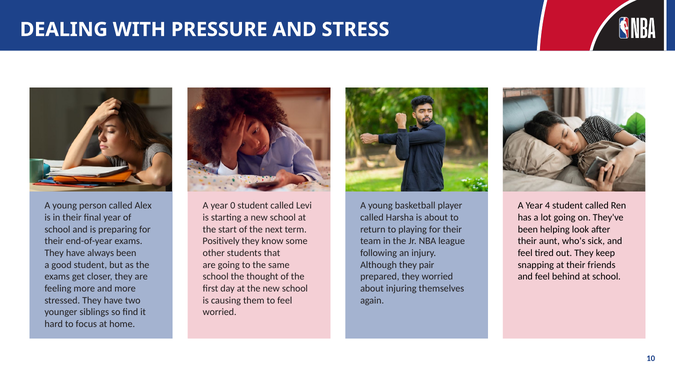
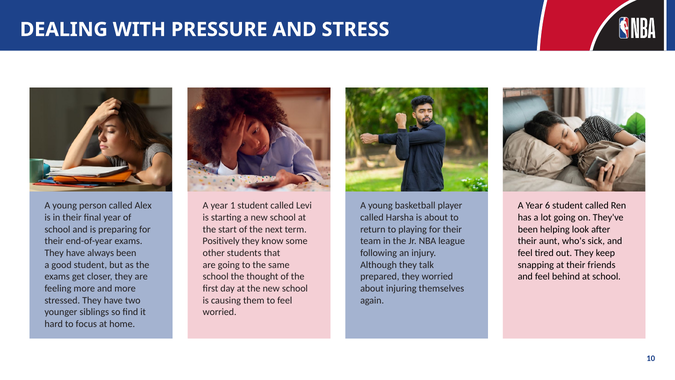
0: 0 -> 1
4: 4 -> 6
pair: pair -> talk
